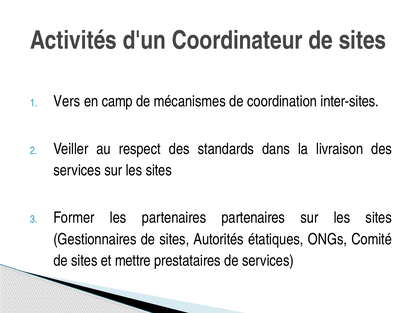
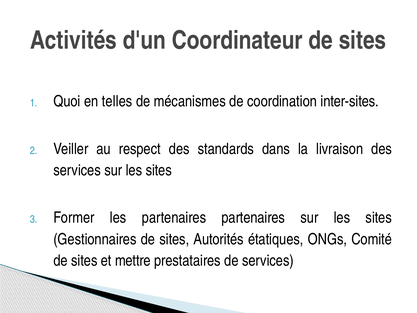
Vers: Vers -> Quoi
camp: camp -> telles
